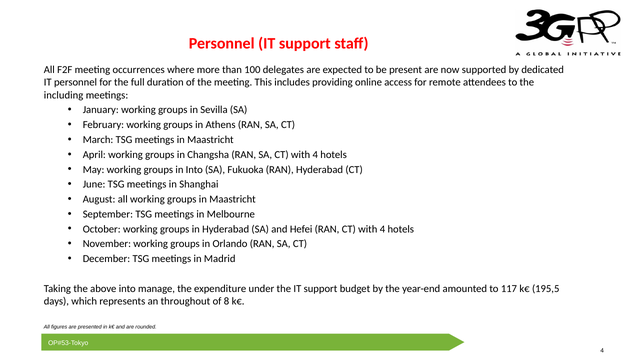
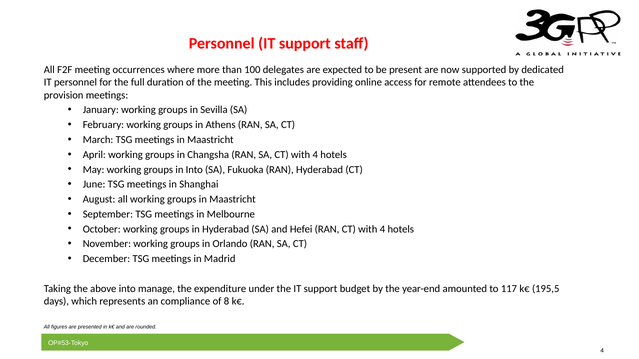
including: including -> provision
throughout: throughout -> compliance
